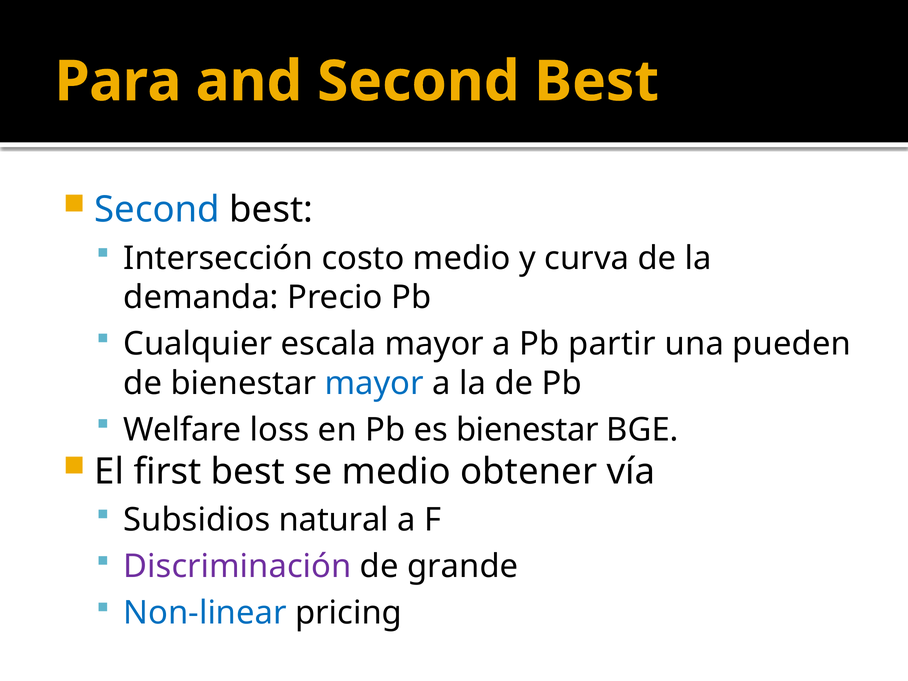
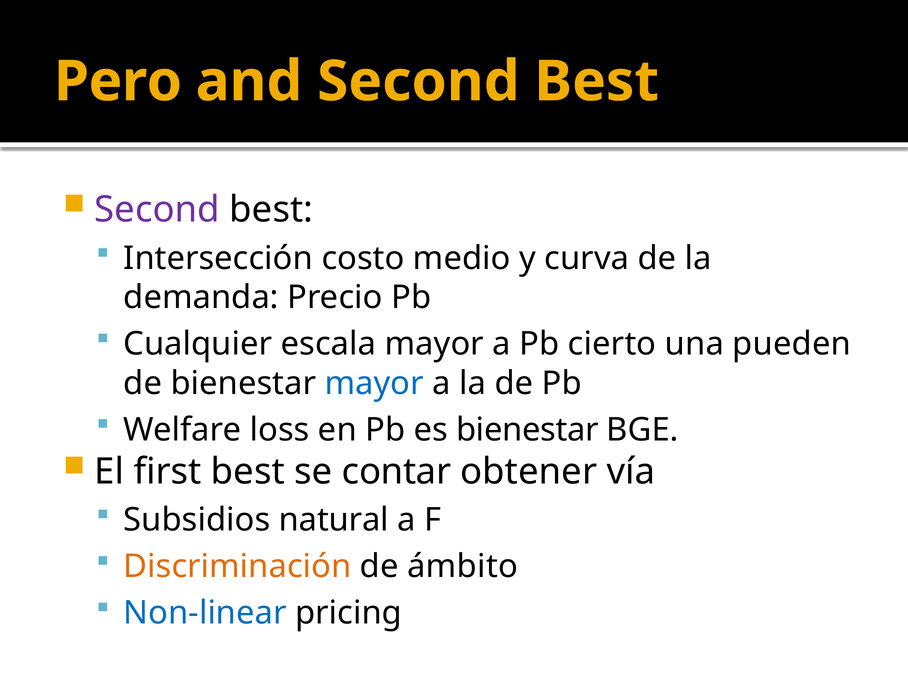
Para: Para -> Pero
Second at (157, 210) colour: blue -> purple
partir: partir -> cierto
se medio: medio -> contar
Discriminación colour: purple -> orange
grande: grande -> ámbito
